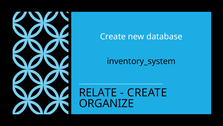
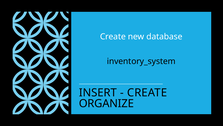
RELATE: RELATE -> INSERT
